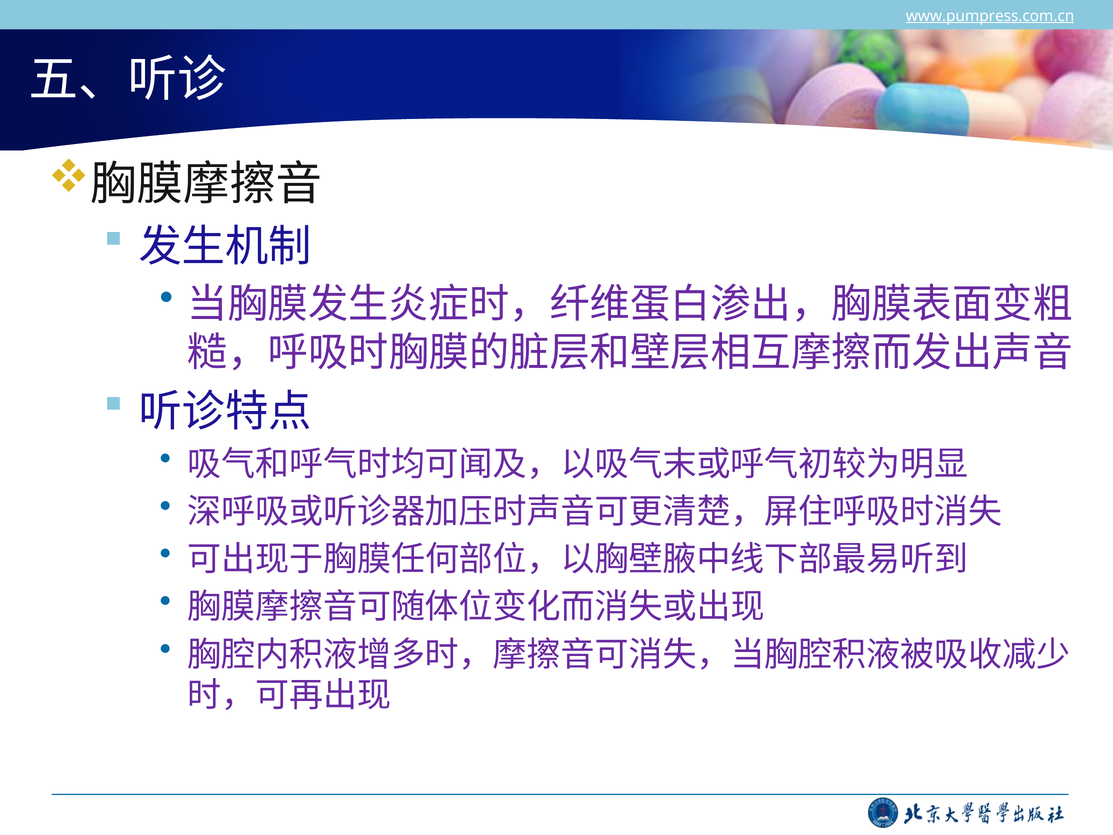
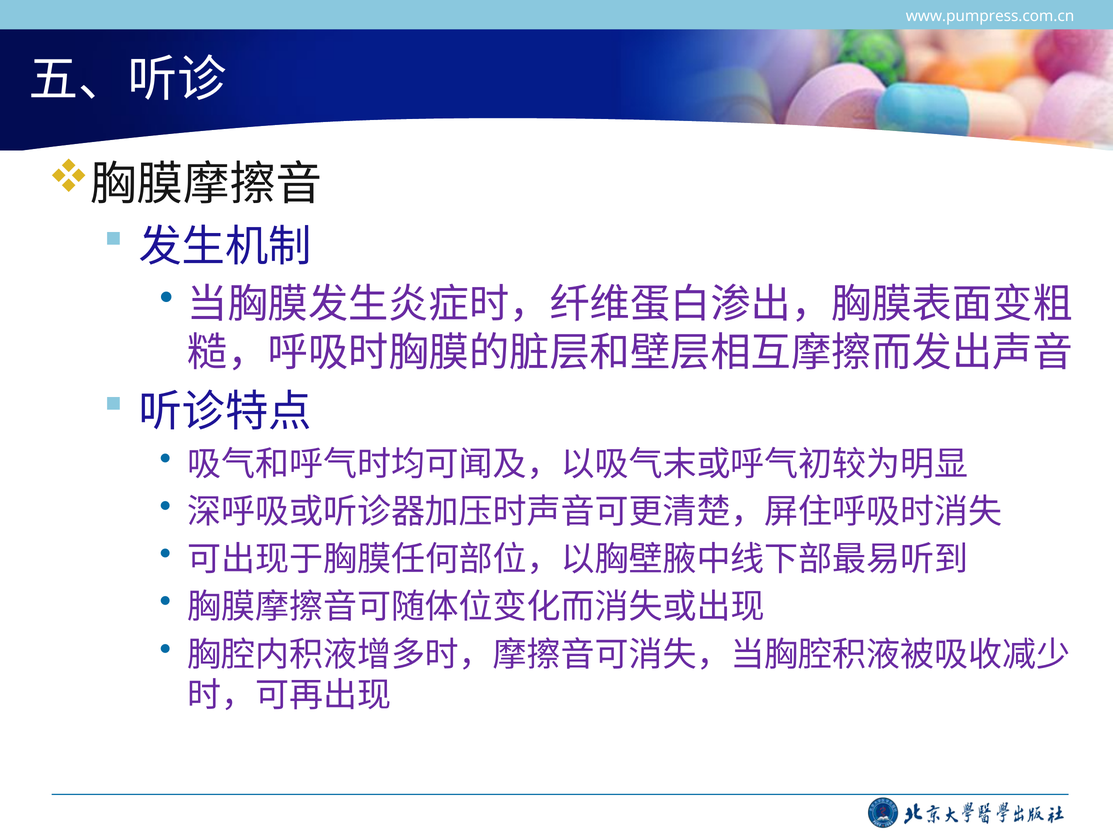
www.pumpress.com.cn underline: present -> none
